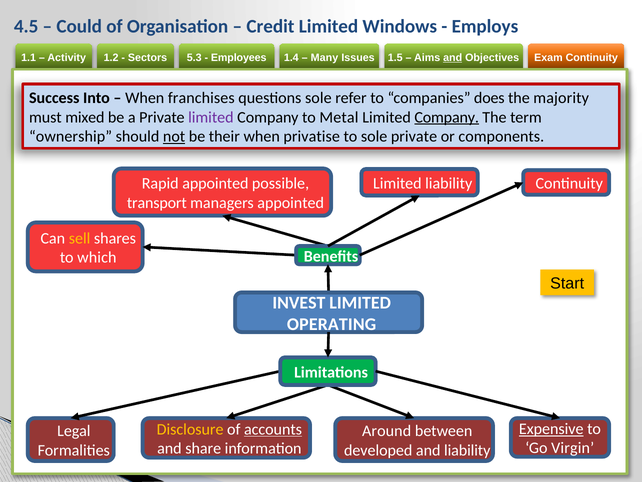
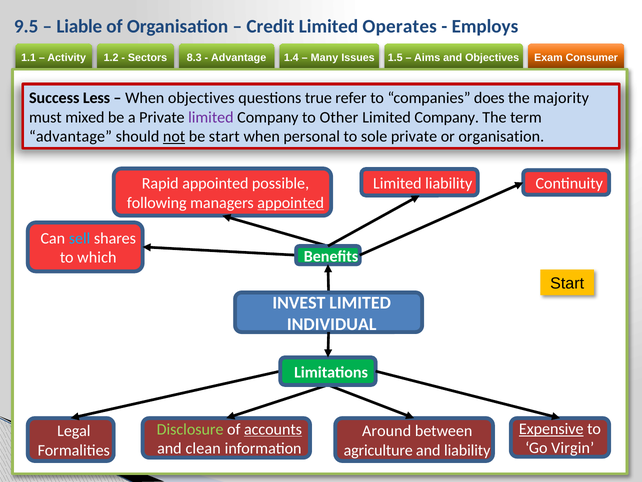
4.5: 4.5 -> 9.5
Could: Could -> Liable
Windows: Windows -> Operates
5.3: 5.3 -> 8.3
Employees at (239, 57): Employees -> Advantage
and at (453, 57) underline: present -> none
Continuity at (592, 57): Continuity -> Consumer
Into: Into -> Less
When franchises: franchises -> objectives
questions sole: sole -> true
Metal: Metal -> Other
Company at (447, 117) underline: present -> none
ownership at (71, 136): ownership -> advantage
be their: their -> start
privatise: privatise -> personal
or components: components -> organisation
transport: transport -> following
appointed at (291, 203) underline: none -> present
sell colour: yellow -> light blue
OPERATING: OPERATING -> INDIVIDUAL
Disclosure colour: yellow -> light green
share: share -> clean
developed: developed -> agriculture
